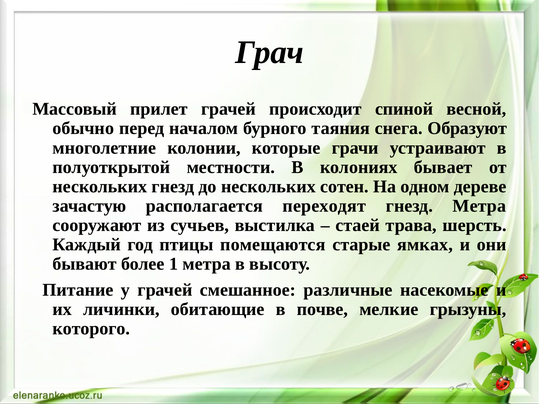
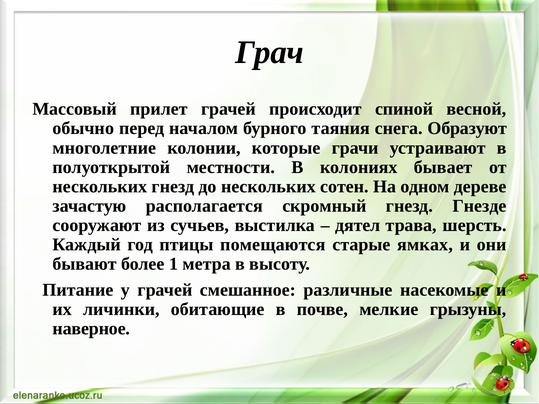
переходят: переходят -> скромный
гнезд Метра: Метра -> Гнезде
стаей: стаей -> дятел
которого: которого -> наверное
